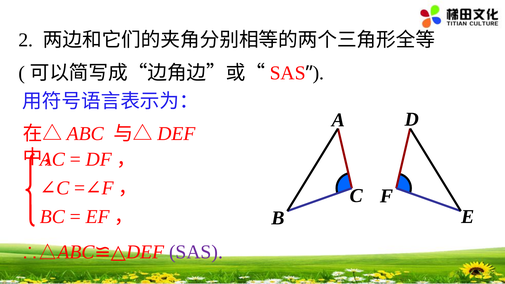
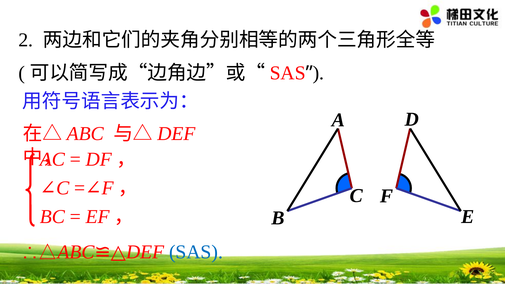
SAS at (196, 252) colour: purple -> blue
